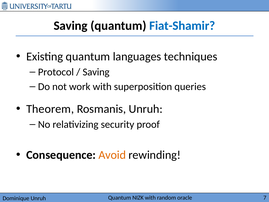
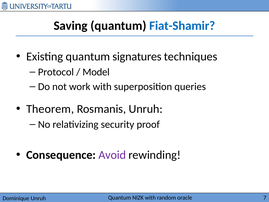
languages: languages -> signatures
Saving at (96, 72): Saving -> Model
Avoid colour: orange -> purple
